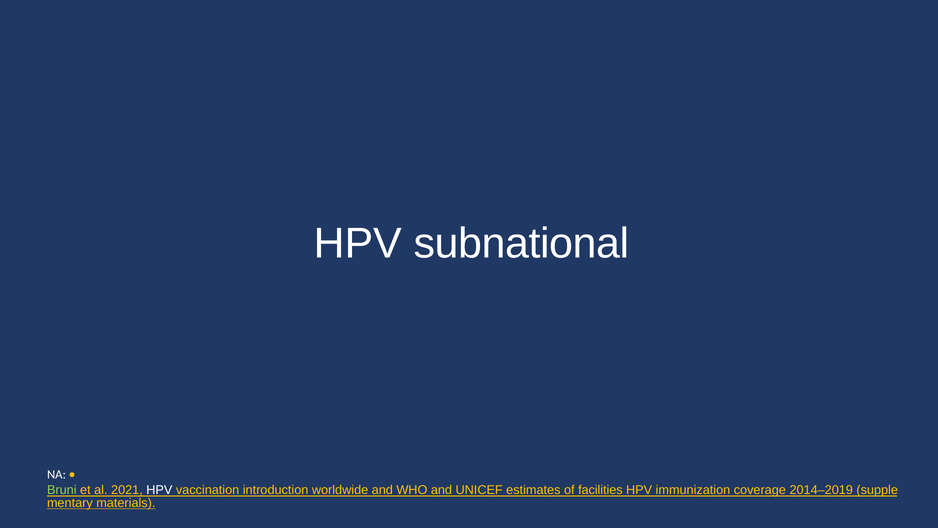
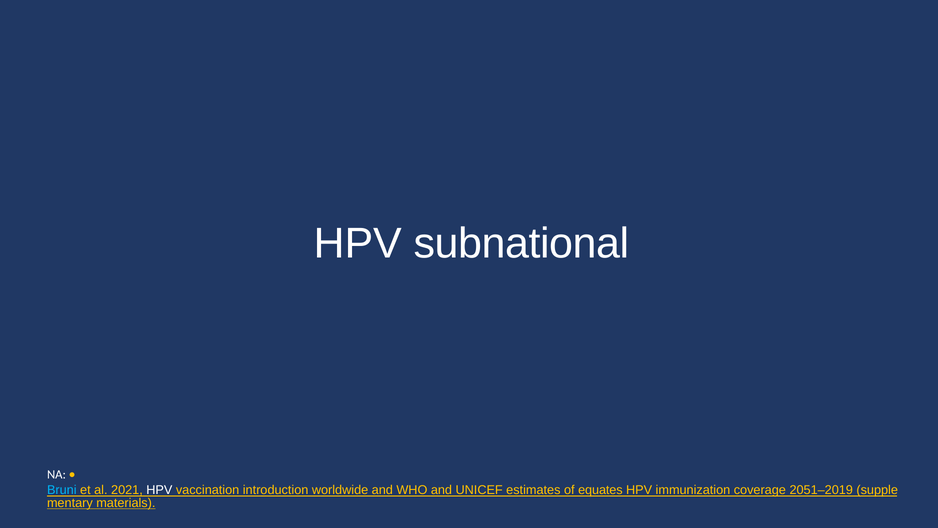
Bruni colour: light green -> light blue
facilities: facilities -> equates
2014–2019: 2014–2019 -> 2051–2019
